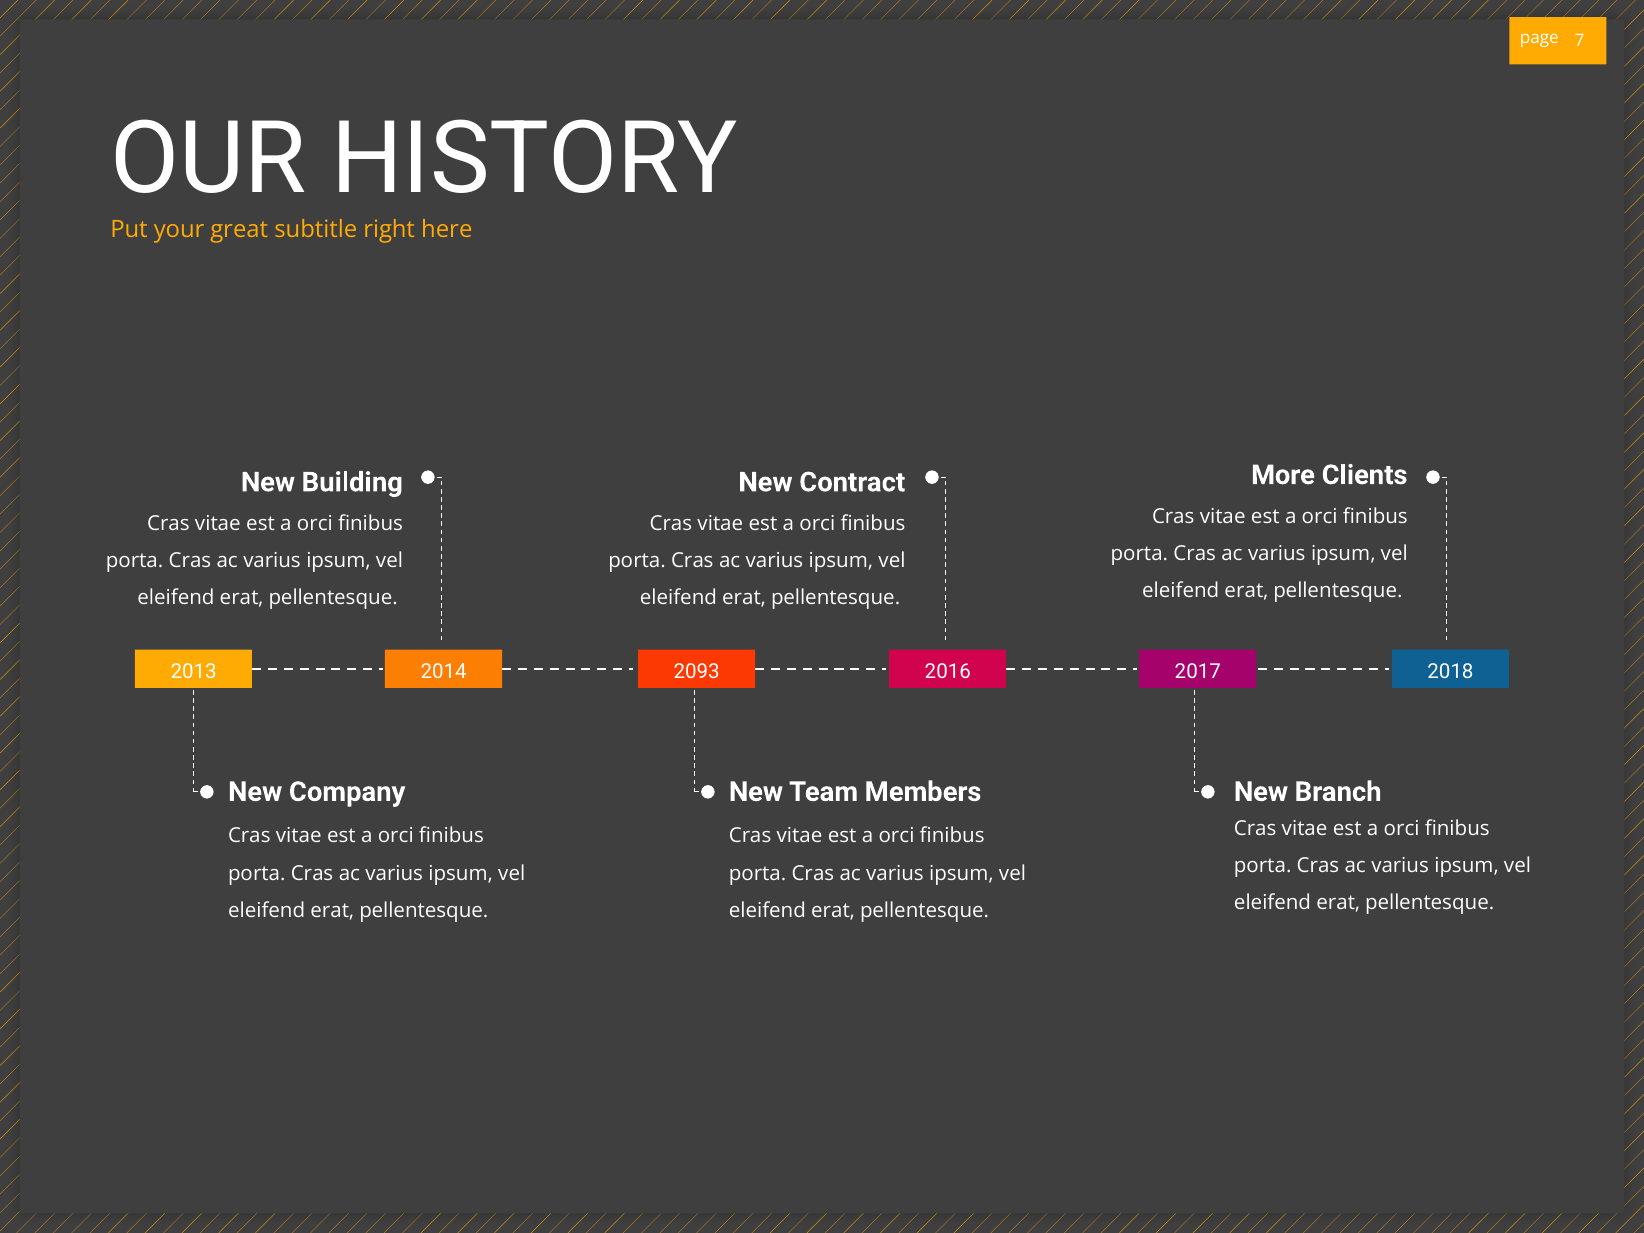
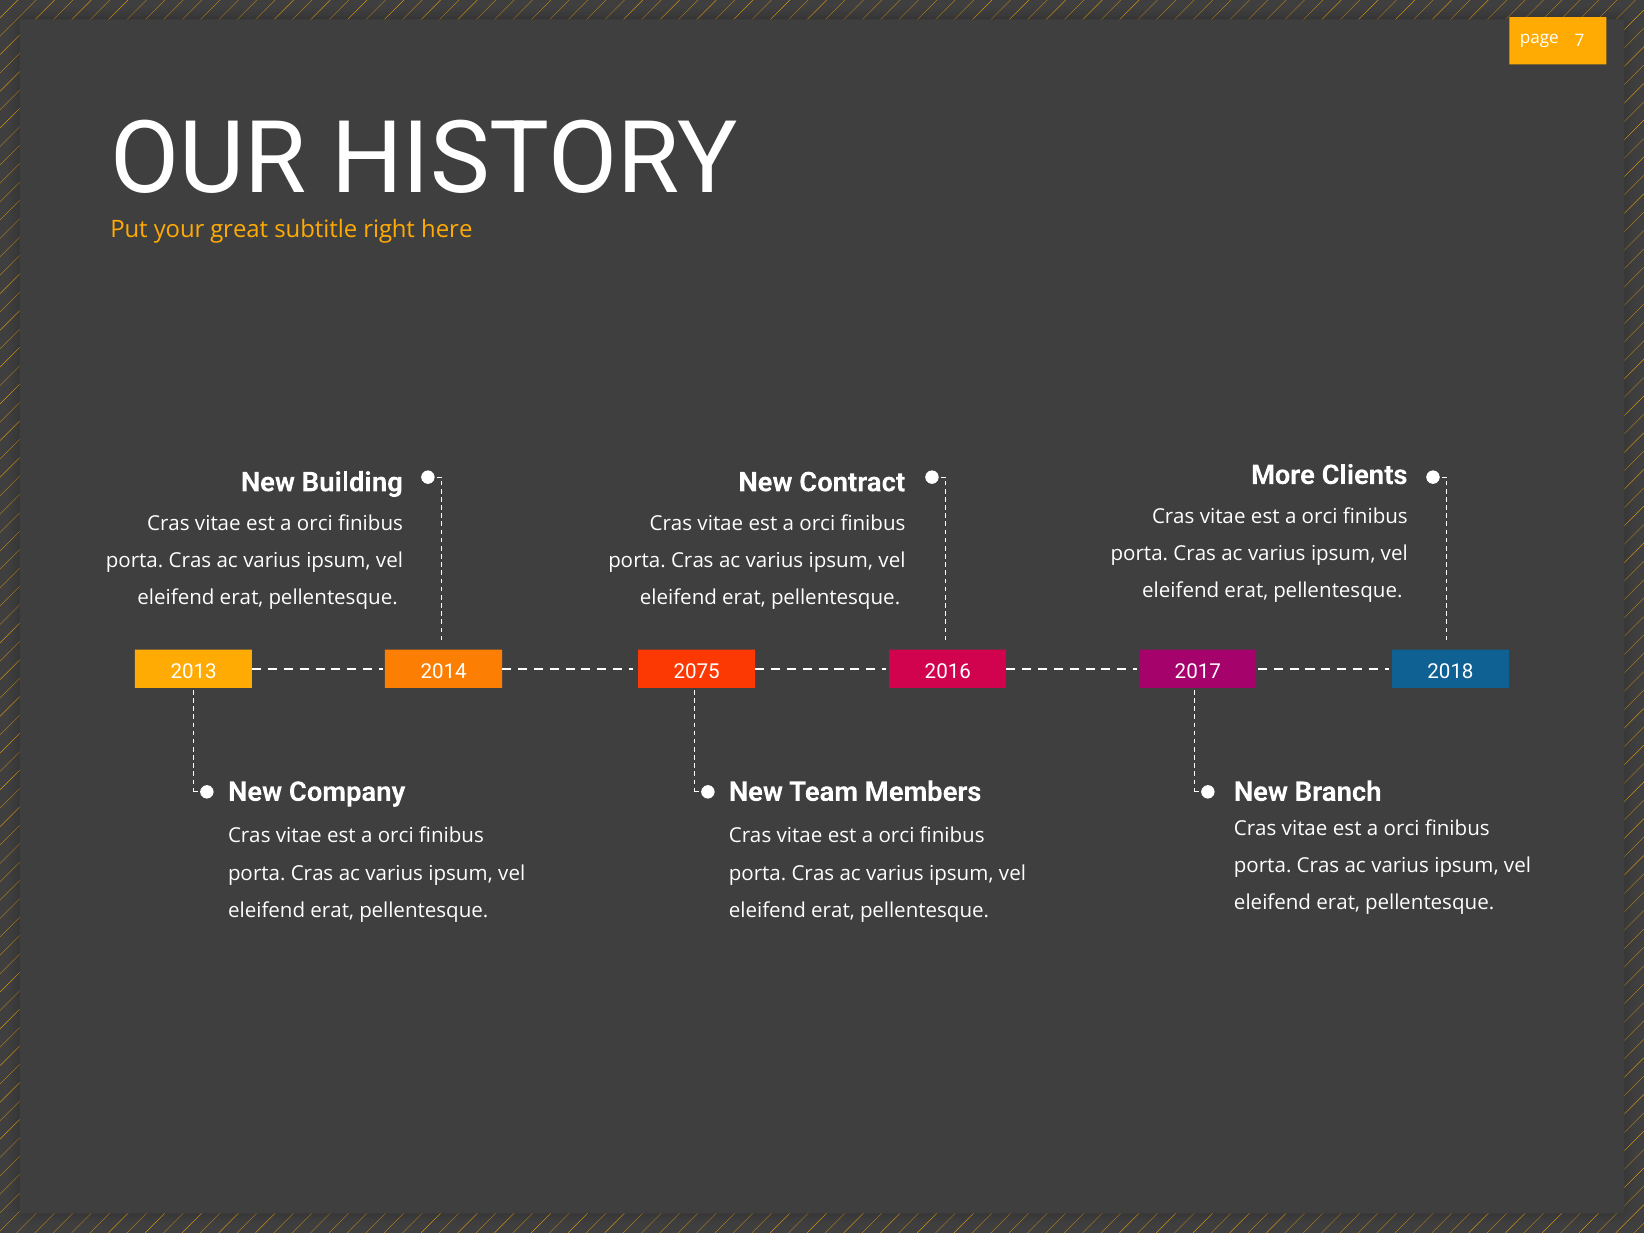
2093: 2093 -> 2075
